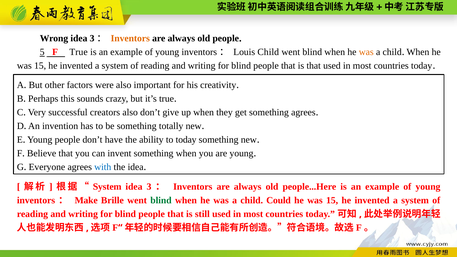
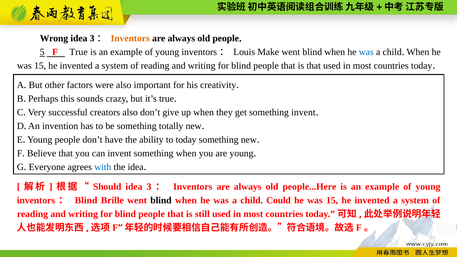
Louis Child: Child -> Make
was at (366, 52) colour: orange -> blue
something agrees: agrees -> invent
System at (107, 187): System -> Should
Make at (86, 200): Make -> Blind
blind at (161, 200) colour: green -> black
